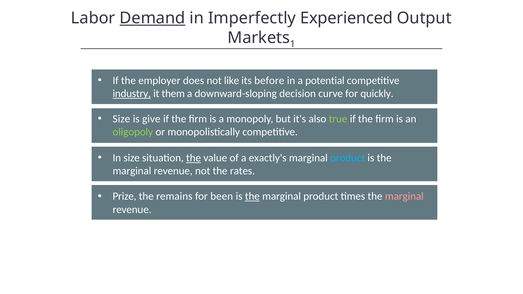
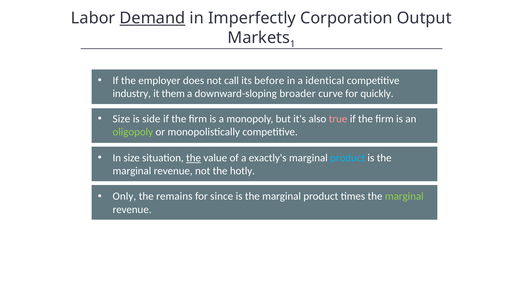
Experienced: Experienced -> Corporation
like: like -> call
potential: potential -> identical
industry underline: present -> none
decision: decision -> broader
give: give -> side
true colour: light green -> pink
rates: rates -> hotly
Prize: Prize -> Only
been: been -> since
the at (252, 196) underline: present -> none
marginal at (404, 196) colour: pink -> light green
